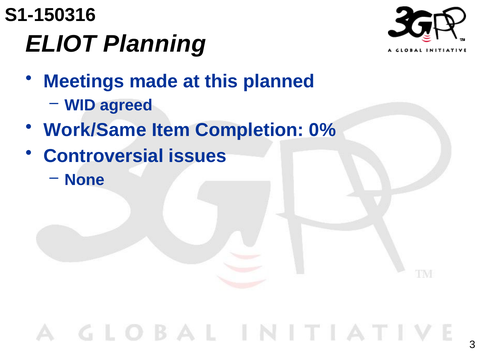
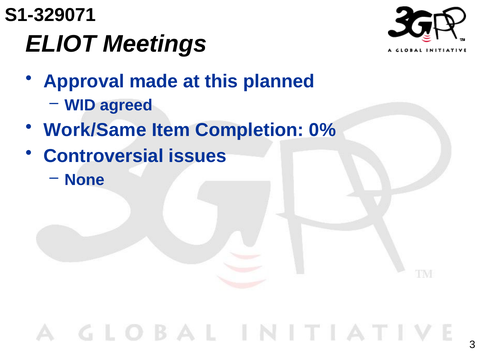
S1-150316: S1-150316 -> S1-329071
Planning: Planning -> Meetings
Meetings: Meetings -> Approval
